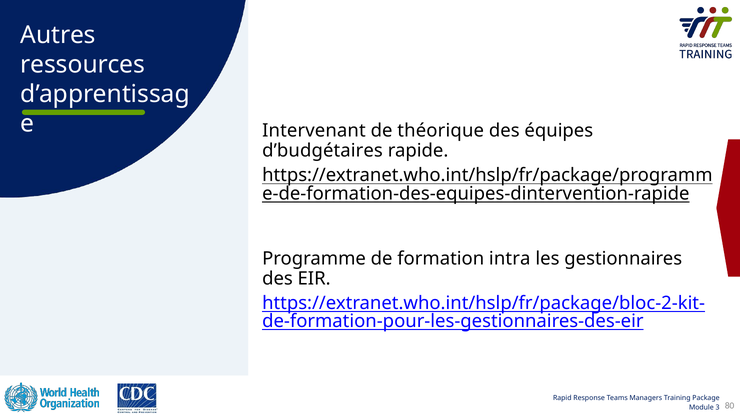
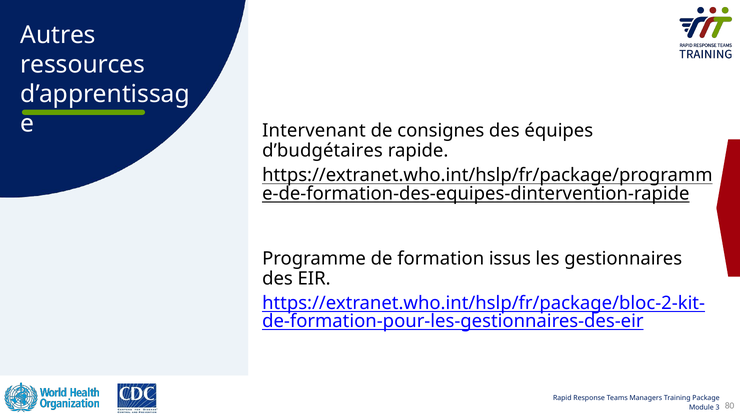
théorique: théorique -> consignes
intra: intra -> issus
